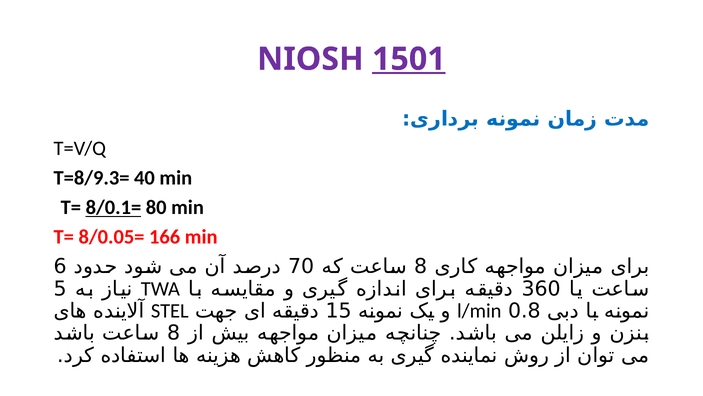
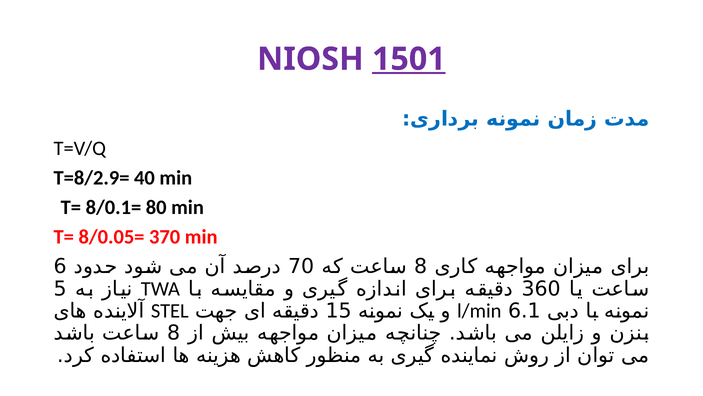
T=8/9.3=: T=8/9.3= -> T=8/2.9=
8/0.1= underline: present -> none
166: 166 -> 370
0.8: 0.8 -> 6.1
